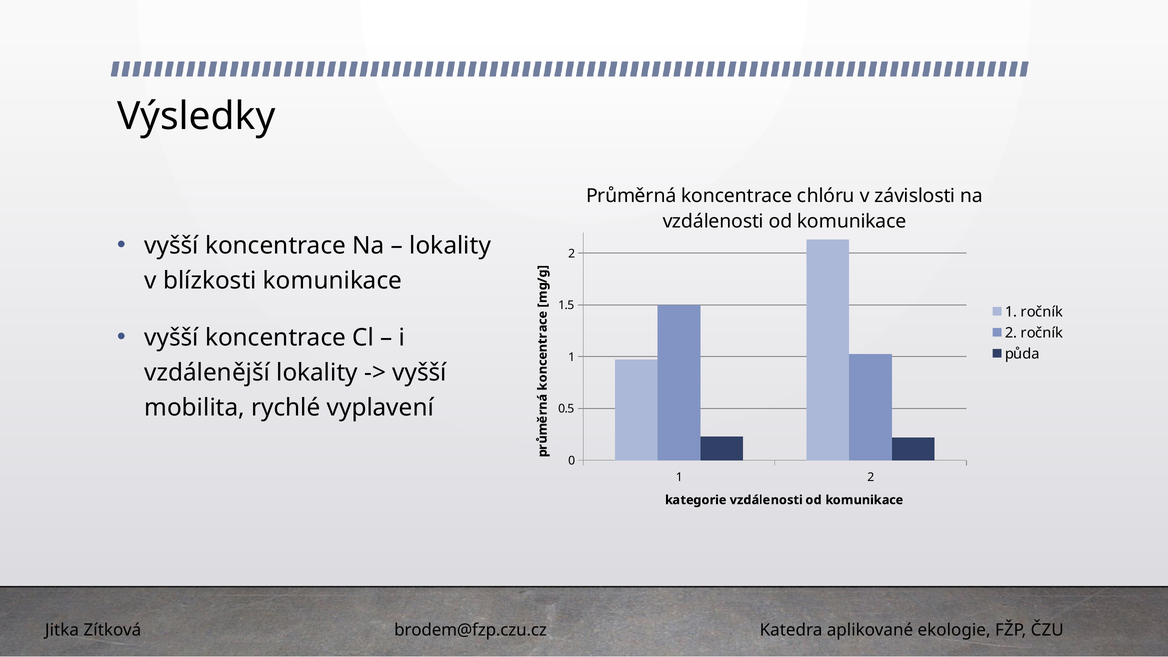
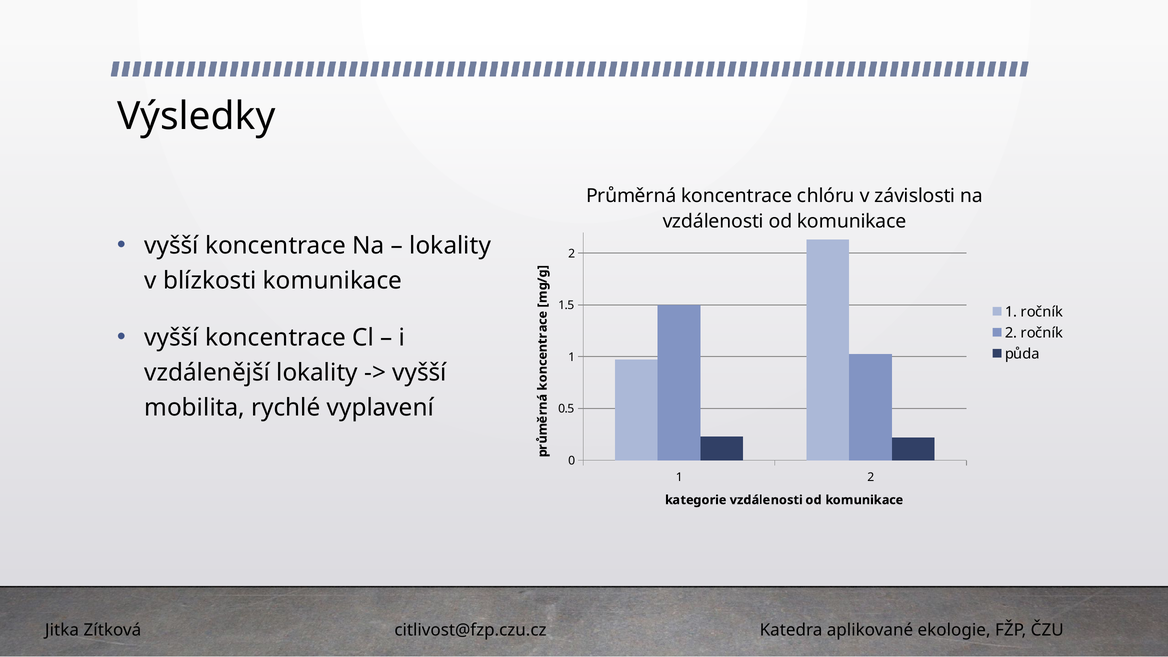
brodem@fzp.czu.cz: brodem@fzp.czu.cz -> citlivost@fzp.czu.cz
